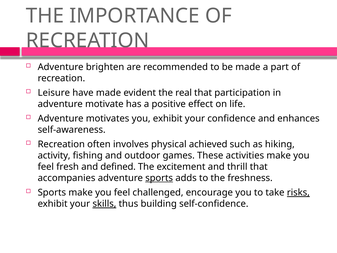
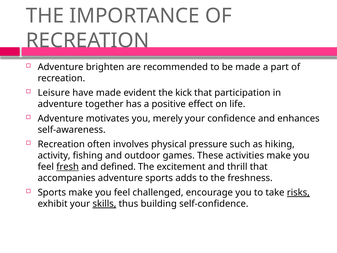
real: real -> kick
motivate: motivate -> together
you exhibit: exhibit -> merely
achieved: achieved -> pressure
fresh underline: none -> present
sports at (159, 178) underline: present -> none
